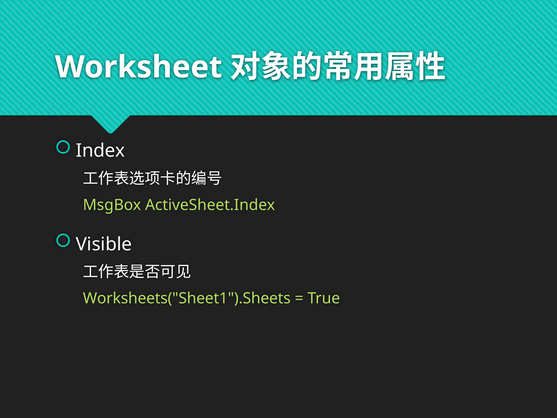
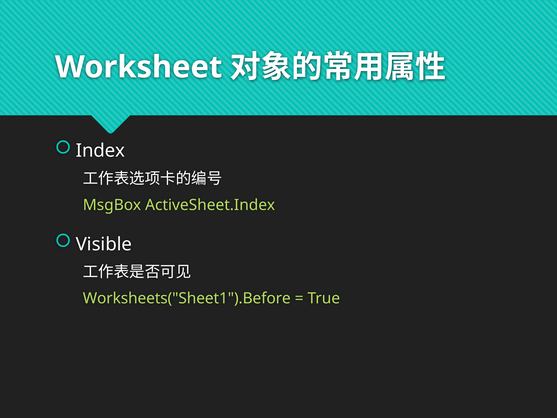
Worksheets("Sheet1").Sheets: Worksheets("Sheet1").Sheets -> Worksheets("Sheet1").Before
